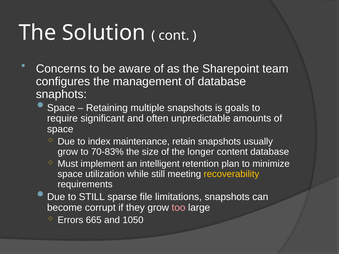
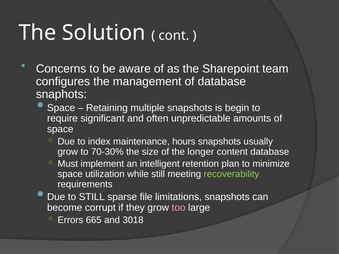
goals: goals -> begin
retain: retain -> hours
70-83%: 70-83% -> 70-30%
recoverability colour: yellow -> light green
1050: 1050 -> 3018
